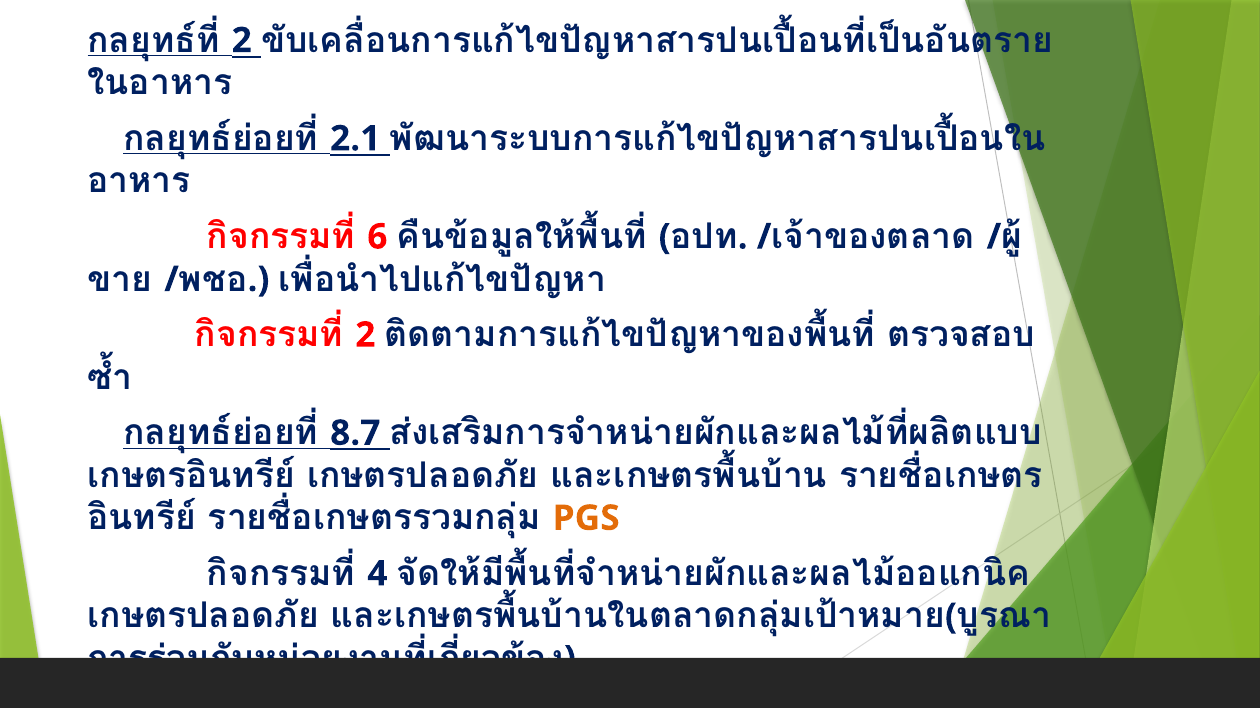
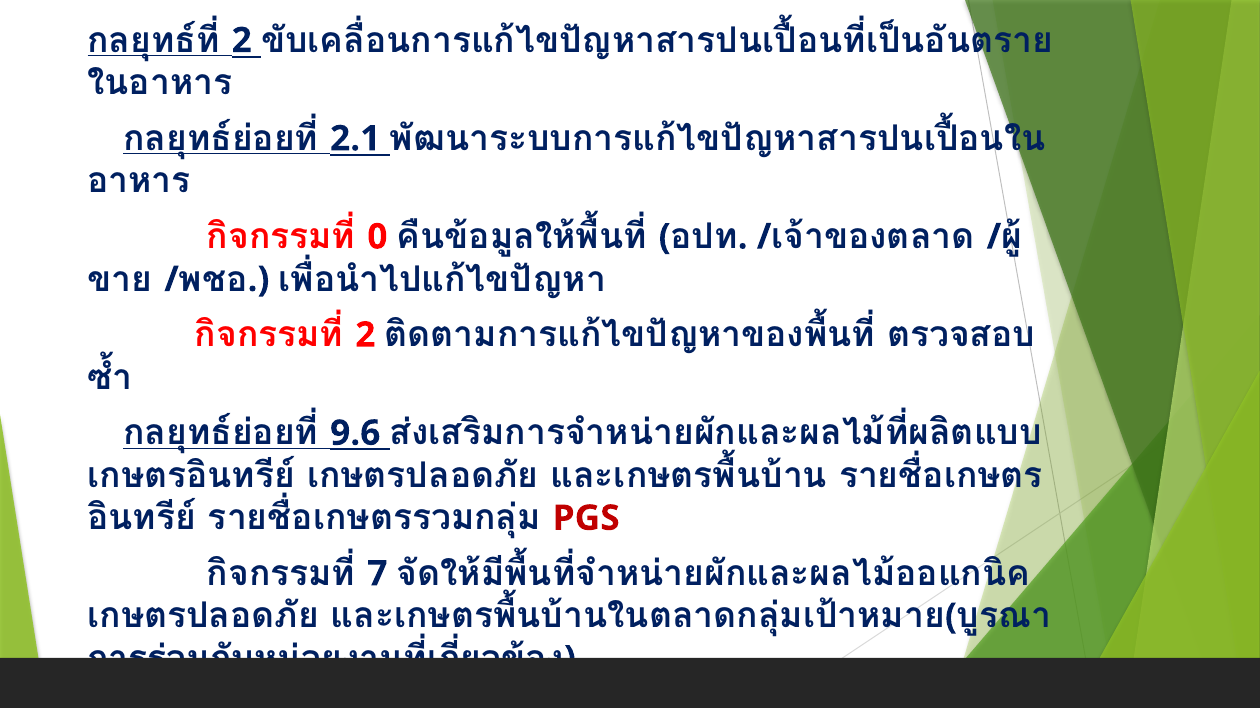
6: 6 -> 0
8.7: 8.7 -> 9.6
PGS colour: orange -> red
4: 4 -> 7
